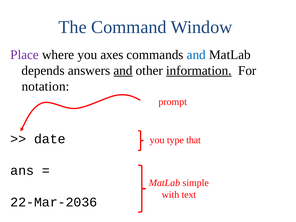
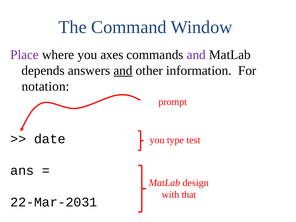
and at (196, 55) colour: blue -> purple
information underline: present -> none
that: that -> test
simple: simple -> design
text: text -> that
22-Mar-2036: 22-Mar-2036 -> 22-Mar-2031
